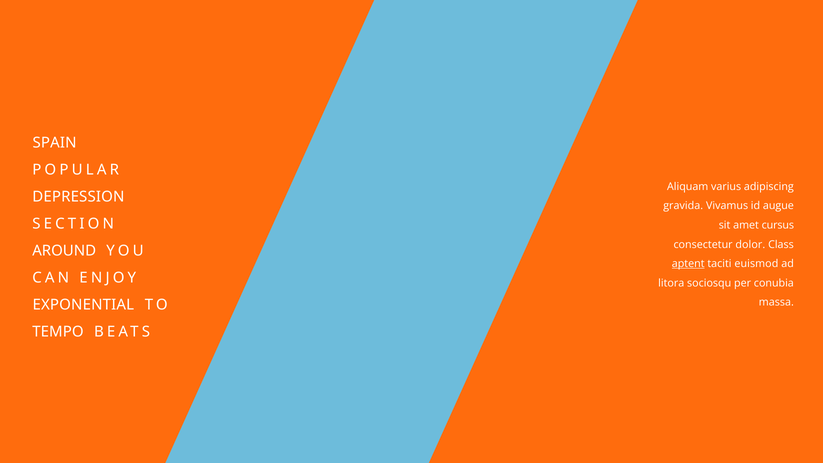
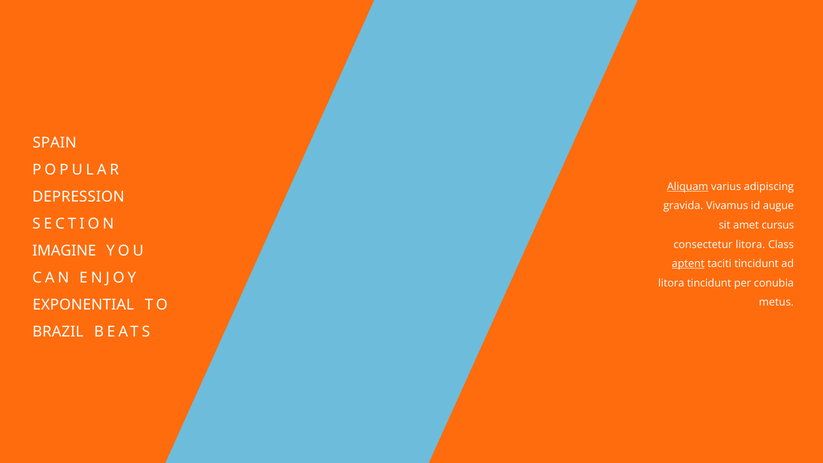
Aliquam underline: none -> present
consectetur dolor: dolor -> litora
AROUND: AROUND -> IMAGINE
taciti euismod: euismod -> tincidunt
litora sociosqu: sociosqu -> tincidunt
massa: massa -> metus
TEMPO: TEMPO -> BRAZIL
